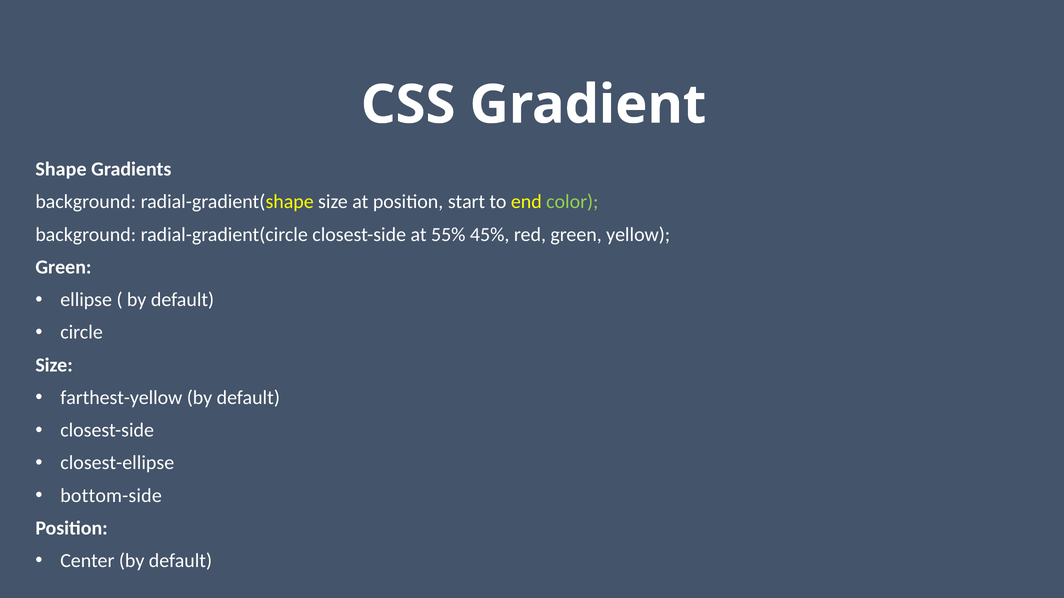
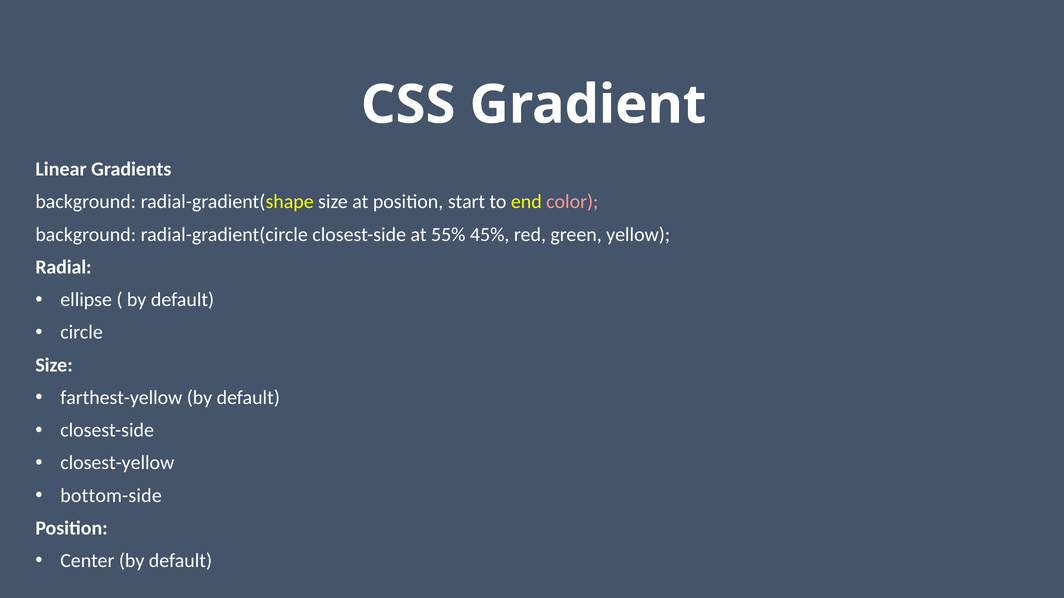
Shape: Shape -> Linear
color colour: light green -> pink
Green at (63, 267): Green -> Radial
closest-ellipse: closest-ellipse -> closest-yellow
